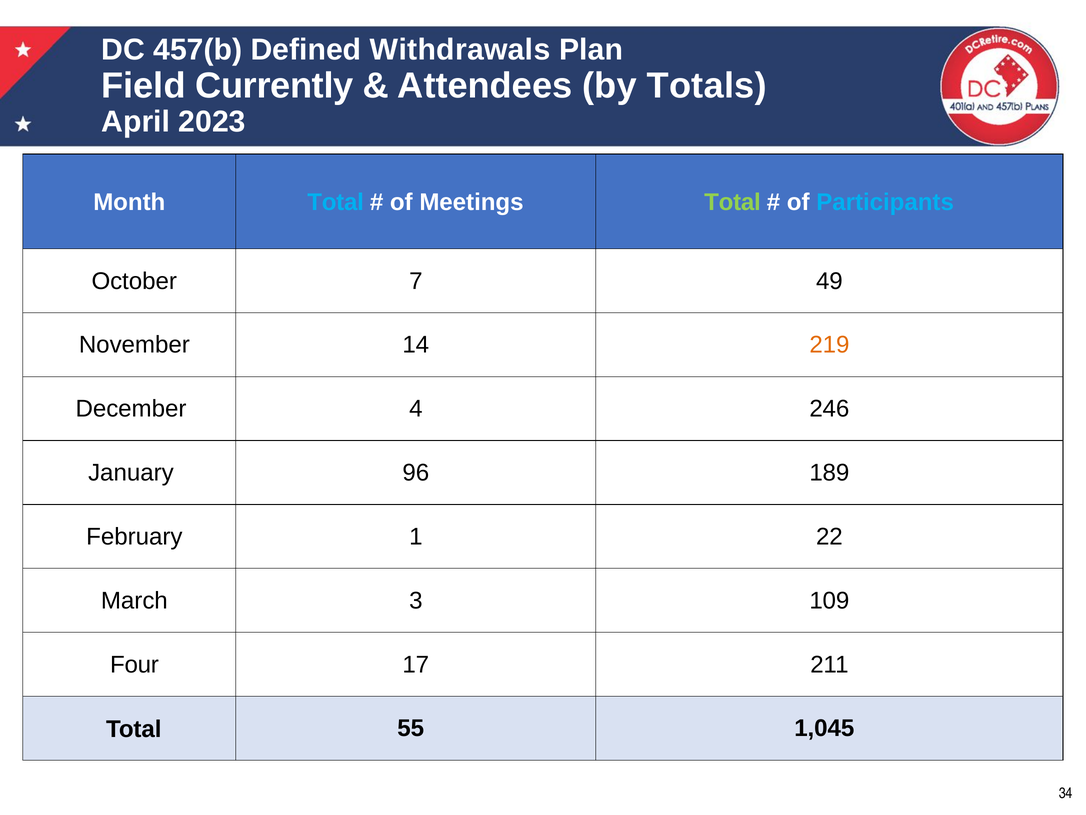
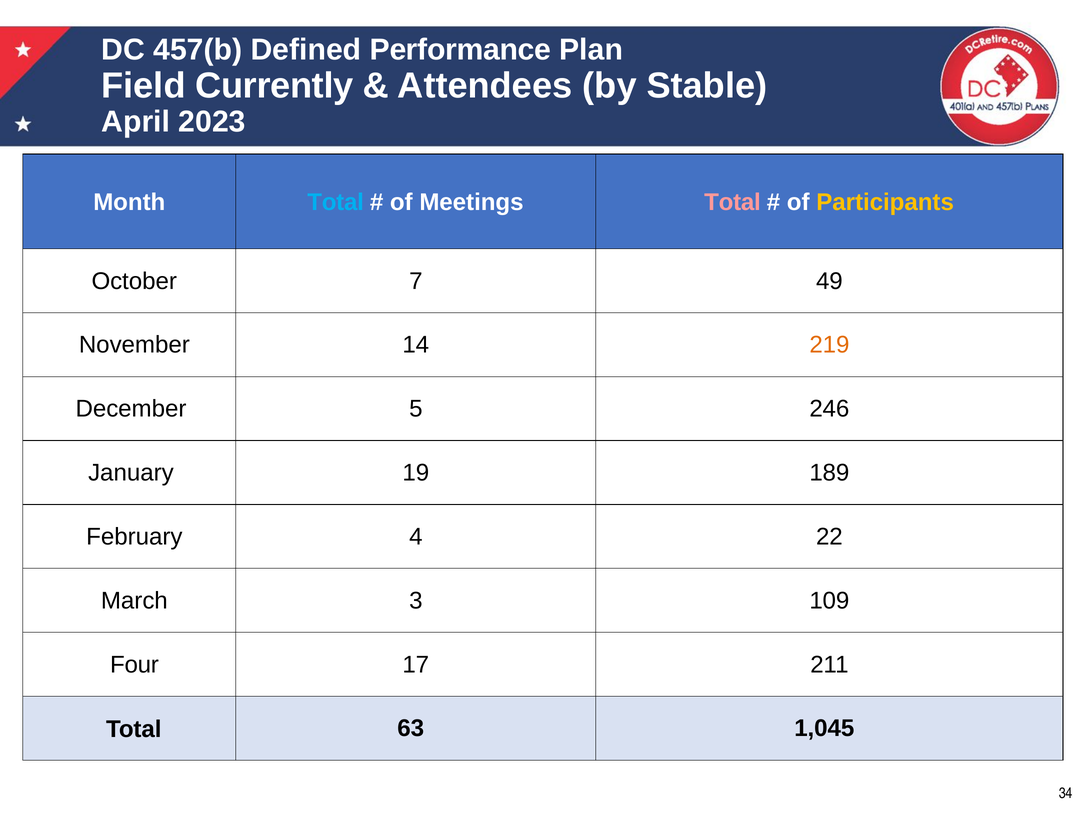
Withdrawals: Withdrawals -> Performance
Totals: Totals -> Stable
Total at (732, 202) colour: light green -> pink
Participants colour: light blue -> yellow
4: 4 -> 5
96: 96 -> 19
1: 1 -> 4
55: 55 -> 63
